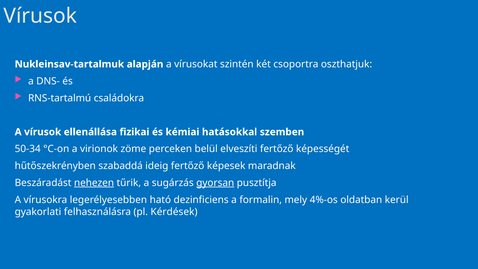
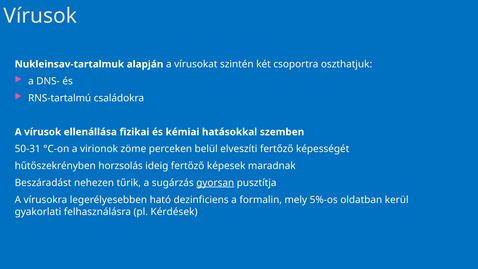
50-34: 50-34 -> 50-31
szabaddá: szabaddá -> horzsolás
nehezen underline: present -> none
4%-os: 4%-os -> 5%-os
